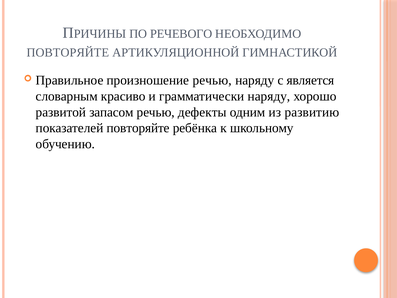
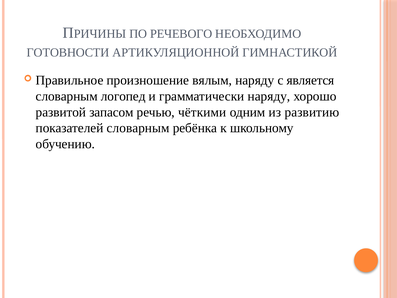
ПОВТОРЯЙТЕ at (68, 52): ПОВТОРЯЙТЕ -> ГОТОВНОСТИ
произношение речью: речью -> вялым
красиво: красиво -> логопед
дефекты: дефекты -> чёткими
показателей повторяйте: повторяйте -> словарным
